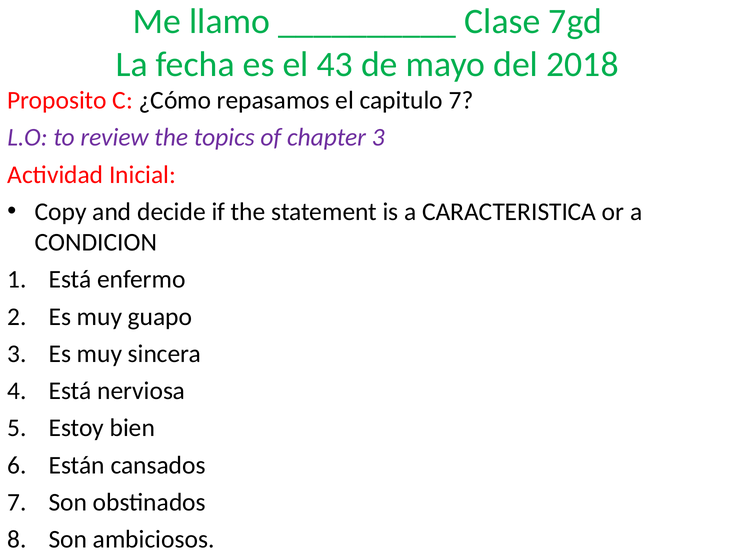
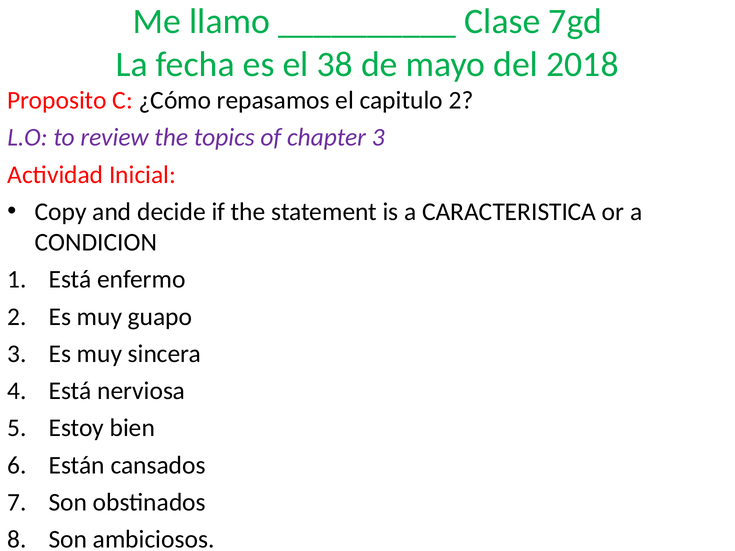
43: 43 -> 38
capitulo 7: 7 -> 2
